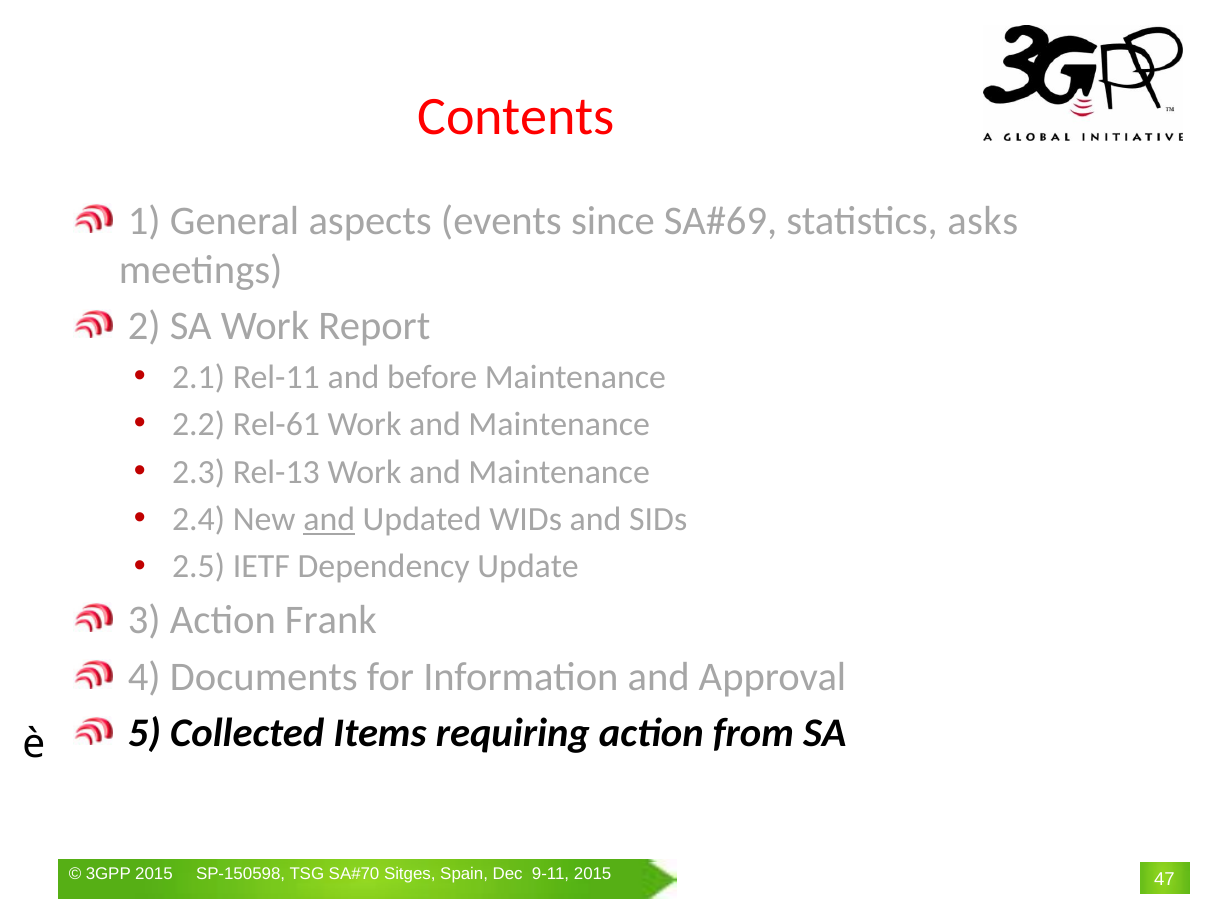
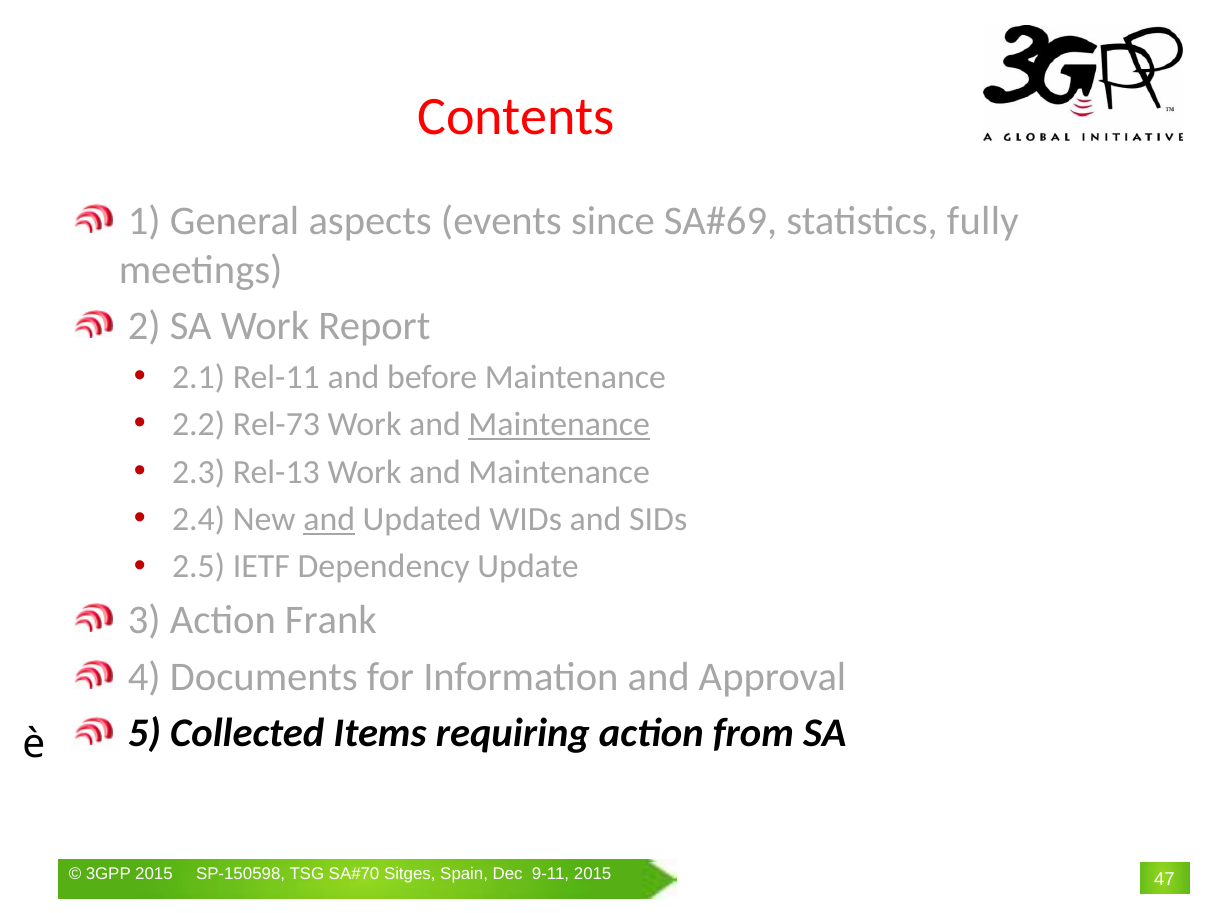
asks: asks -> fully
Rel-61: Rel-61 -> Rel-73
Maintenance at (559, 425) underline: none -> present
